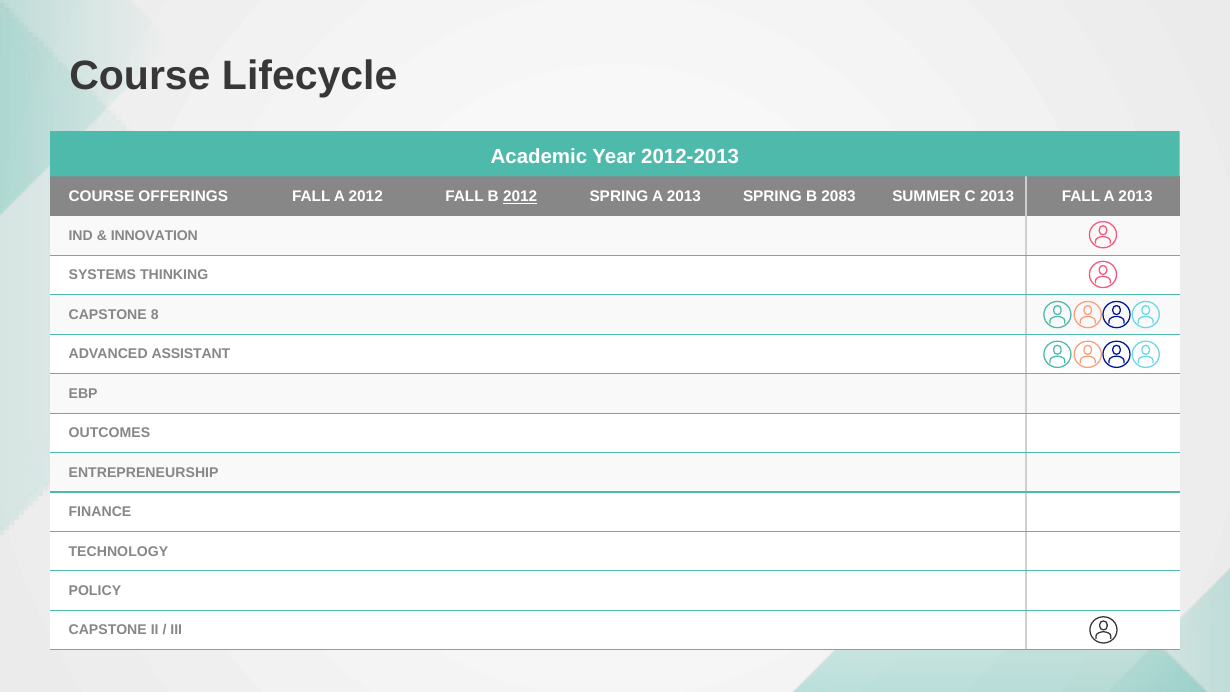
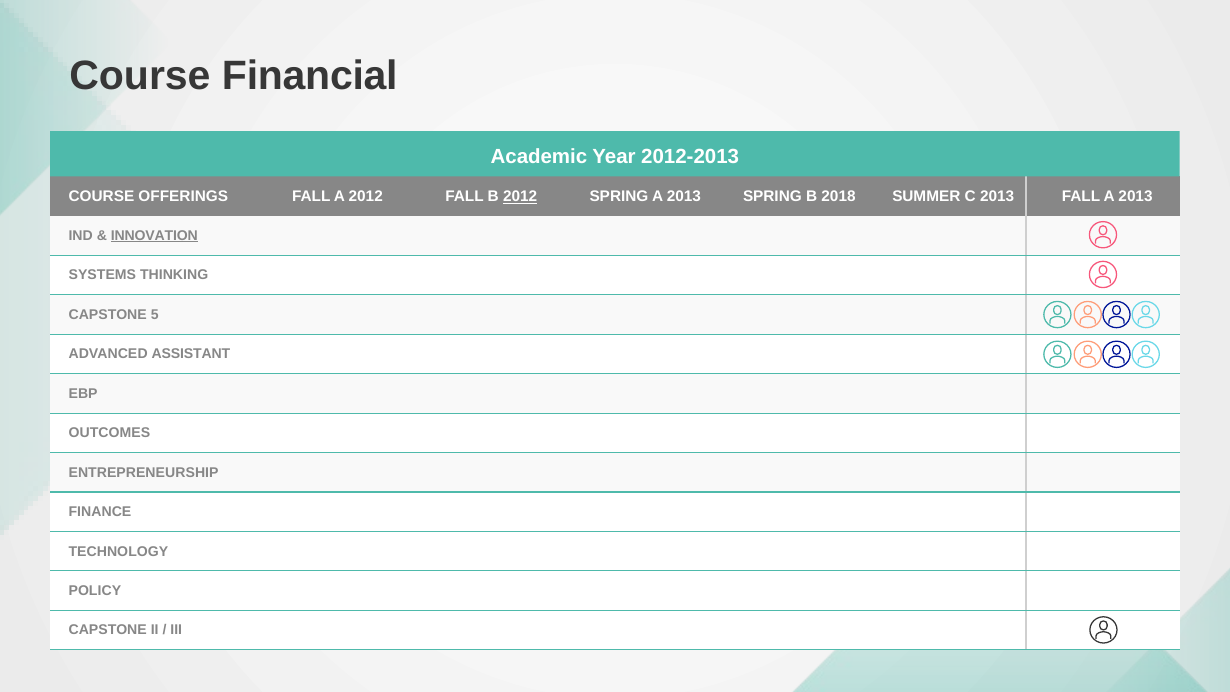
Lifecycle: Lifecycle -> Financial
2083: 2083 -> 2018
INNOVATION underline: none -> present
8: 8 -> 5
